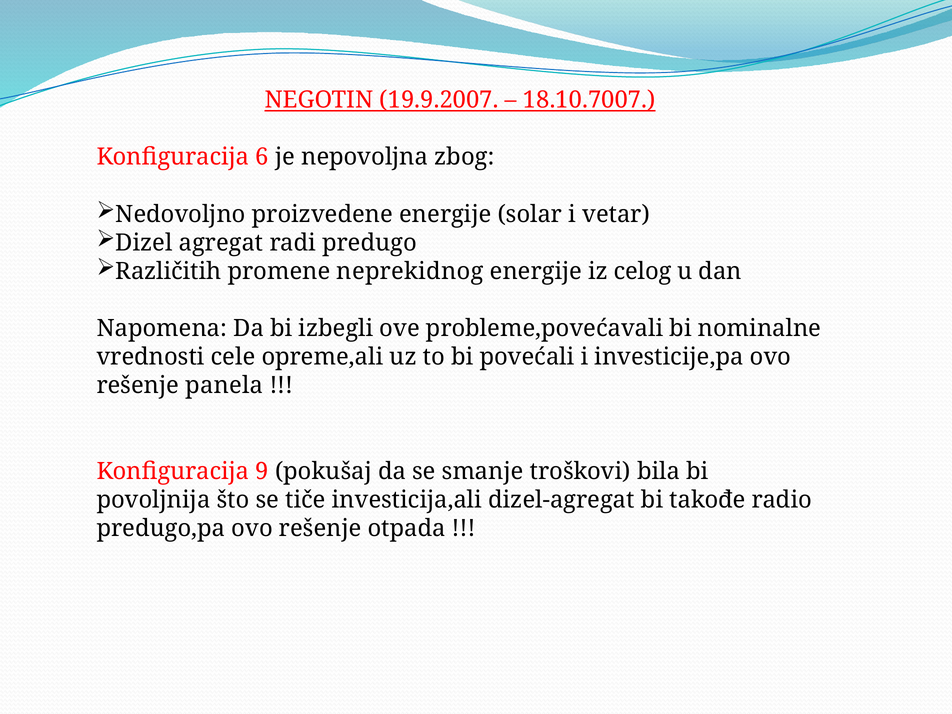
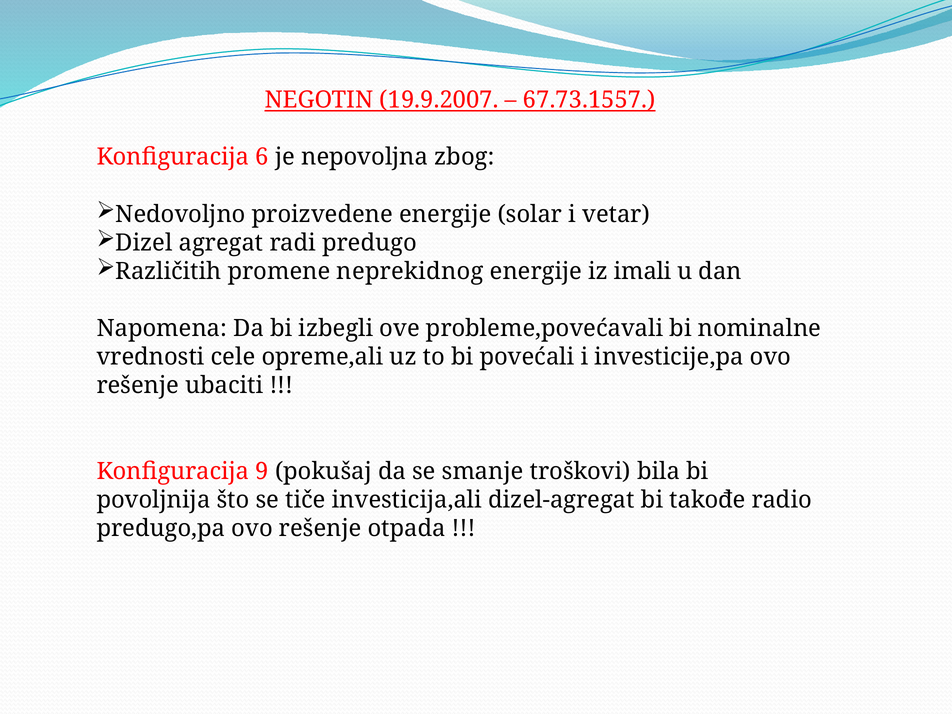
18.10.7007: 18.10.7007 -> 67.73.1557
celog: celog -> imali
panela: panela -> ubaciti
